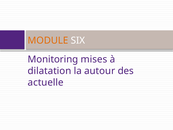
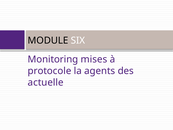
MODULE colour: orange -> black
dilatation: dilatation -> protocole
autour: autour -> agents
